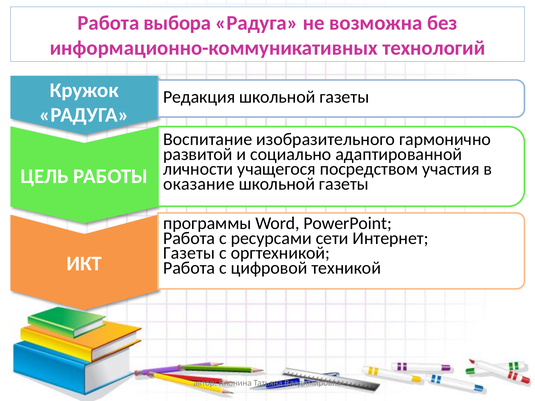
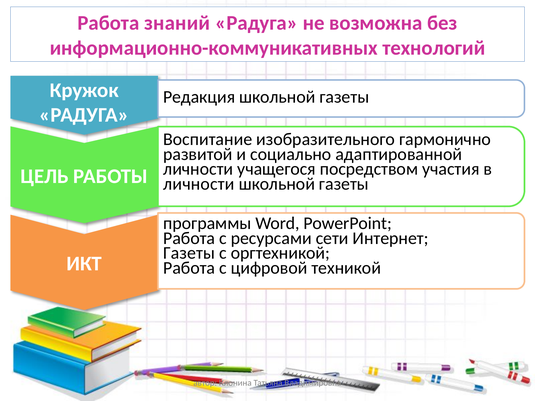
выбора: выбора -> знаний
оказание at (199, 184): оказание -> личности
